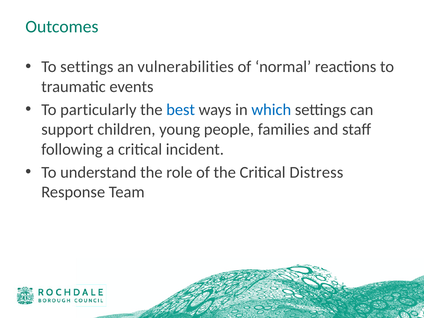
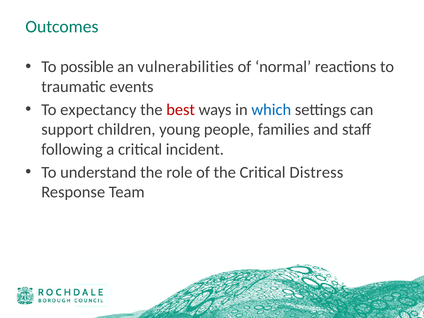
To settings: settings -> possible
particularly: particularly -> expectancy
best colour: blue -> red
